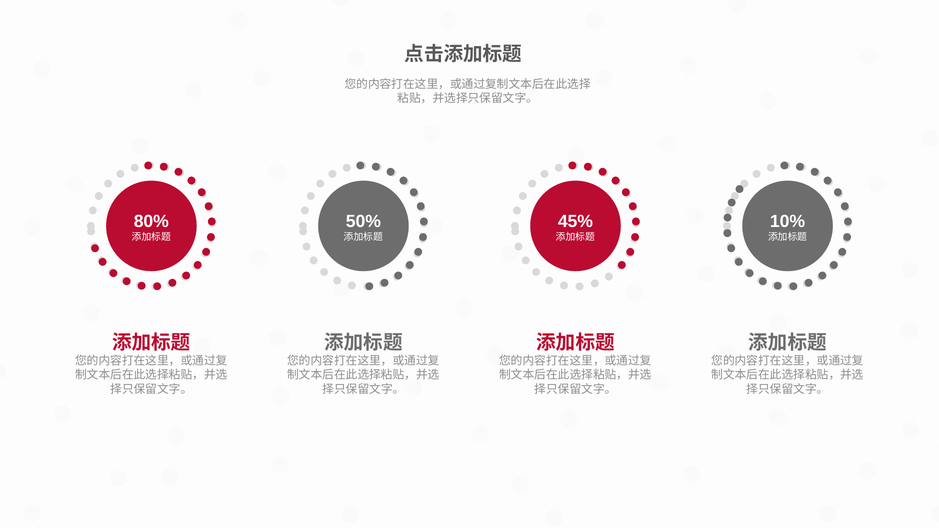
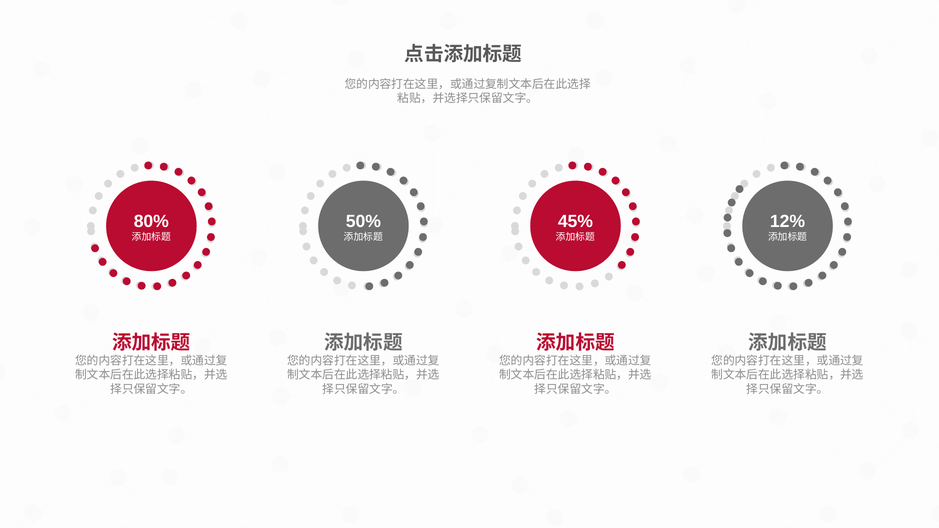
10%: 10% -> 12%
